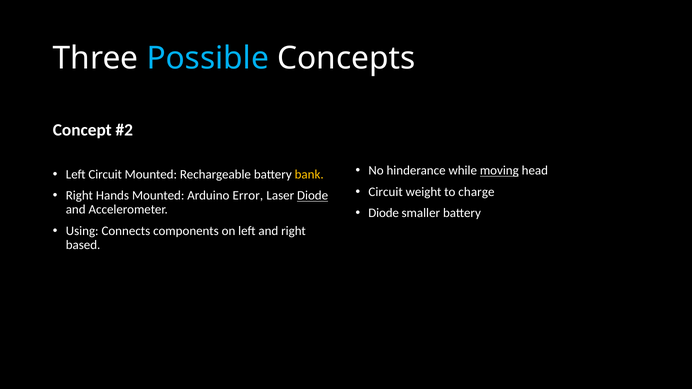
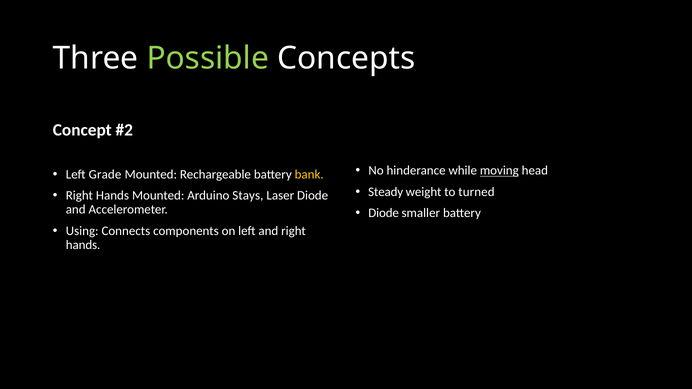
Possible colour: light blue -> light green
Left Circuit: Circuit -> Grade
Circuit at (386, 192): Circuit -> Steady
charge: charge -> turned
Error: Error -> Stays
Diode at (313, 196) underline: present -> none
based at (83, 245): based -> hands
